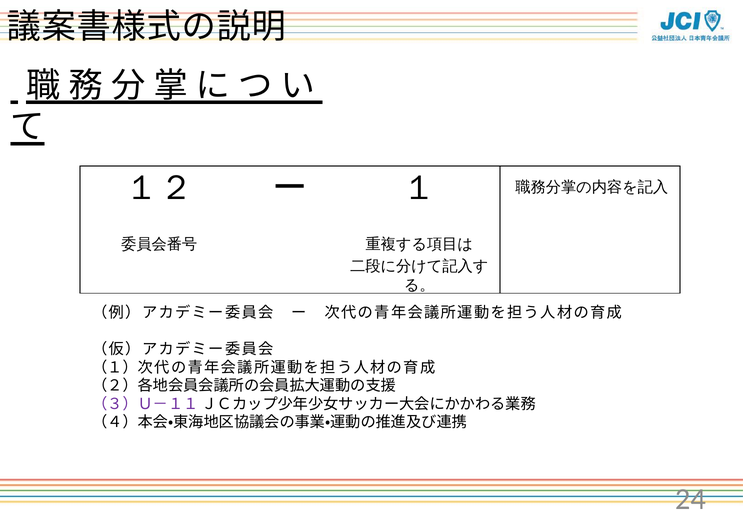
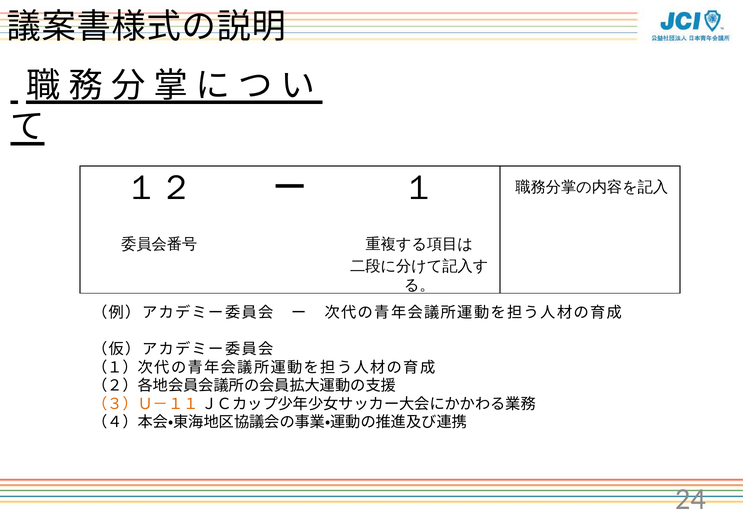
（３）Ｕ－１１ colour: purple -> orange
